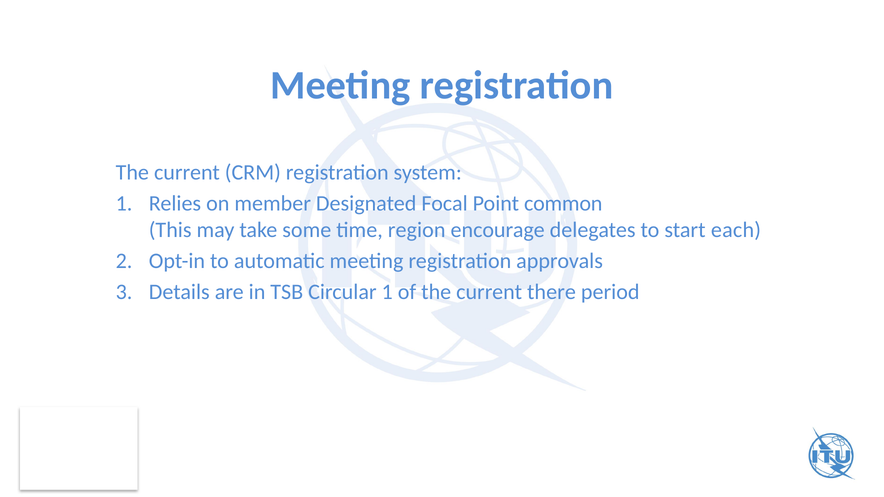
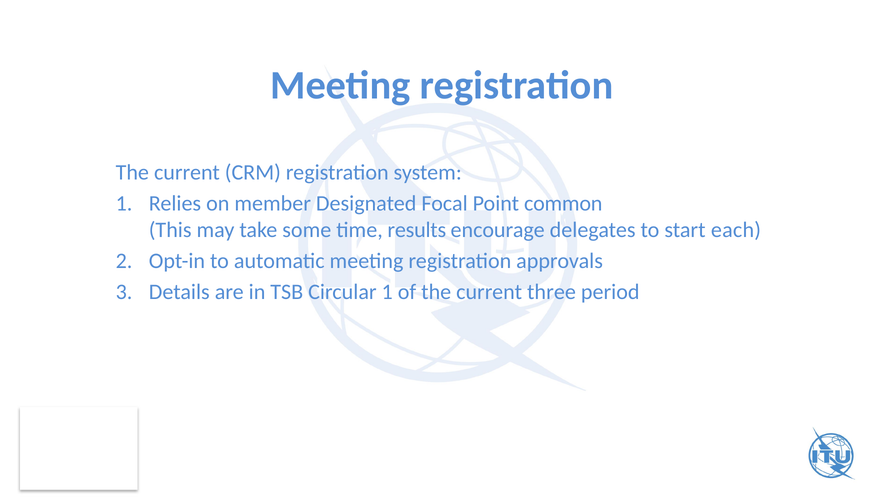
region: region -> results
there: there -> three
